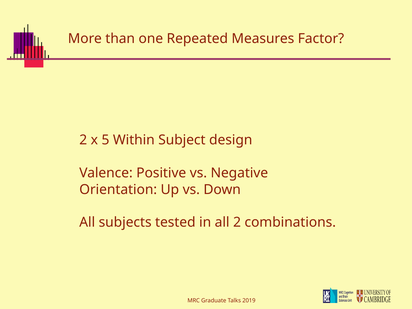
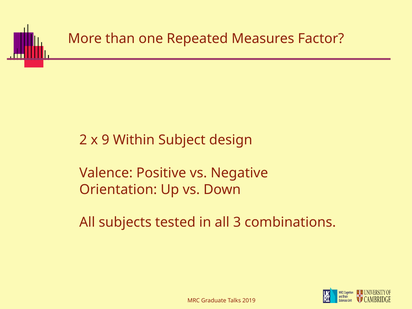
5: 5 -> 9
all 2: 2 -> 3
